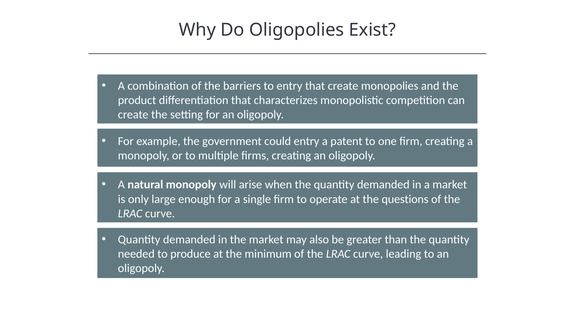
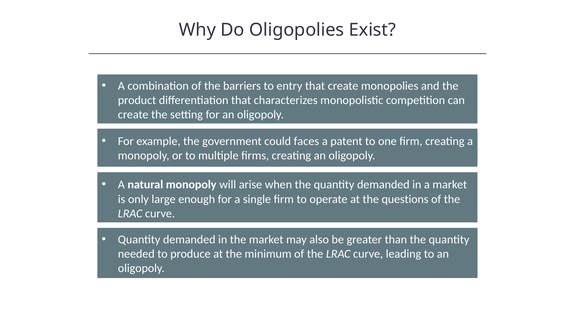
could entry: entry -> faces
